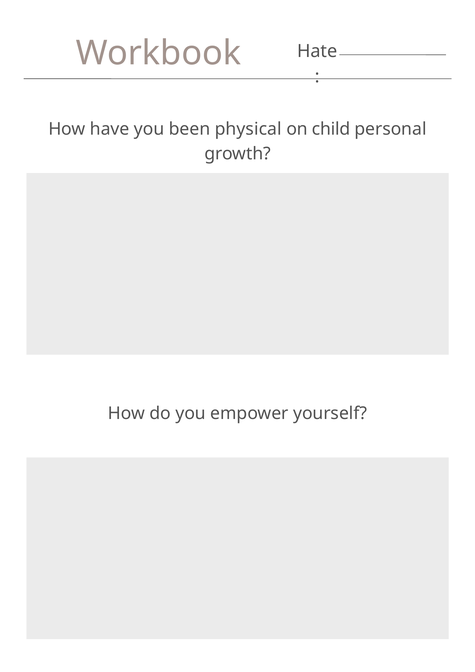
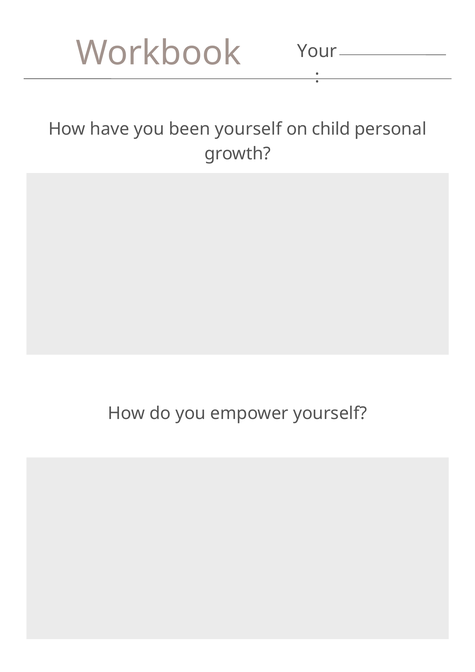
Hate: Hate -> Your
been physical: physical -> yourself
